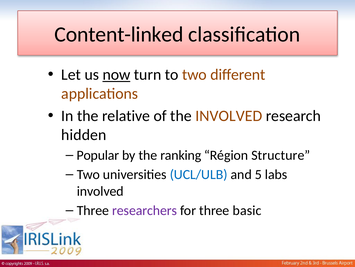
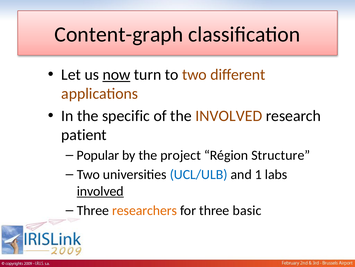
Content-linked: Content-linked -> Content-graph
relative: relative -> specific
hidden: hidden -> patient
ranking: ranking -> project
5: 5 -> 1
involved at (100, 191) underline: none -> present
researchers colour: purple -> orange
